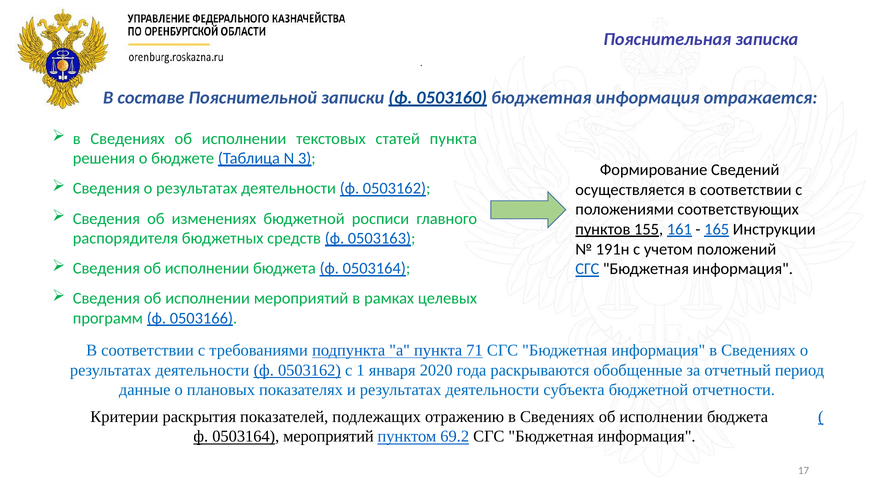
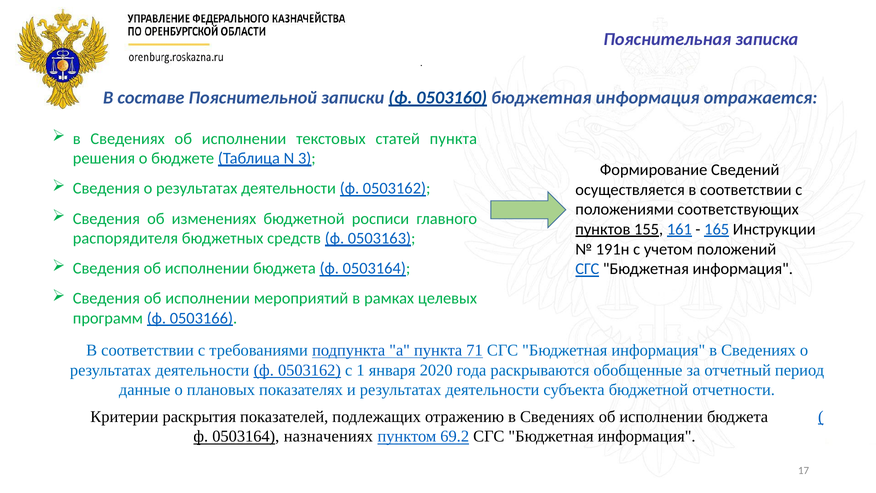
0503164 мероприятий: мероприятий -> назначениях
